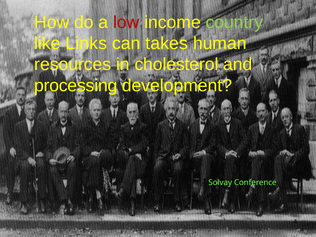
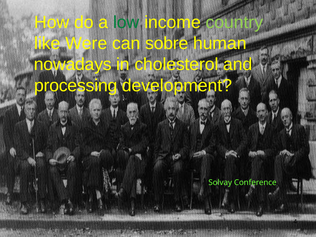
low colour: red -> green
Links: Links -> Were
takes: takes -> sobre
resources: resources -> nowadays
